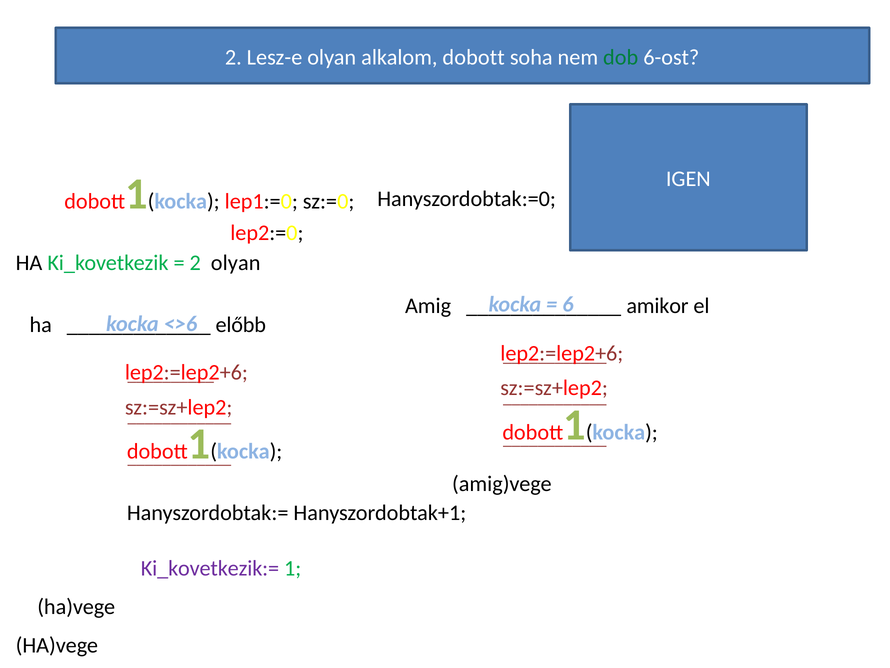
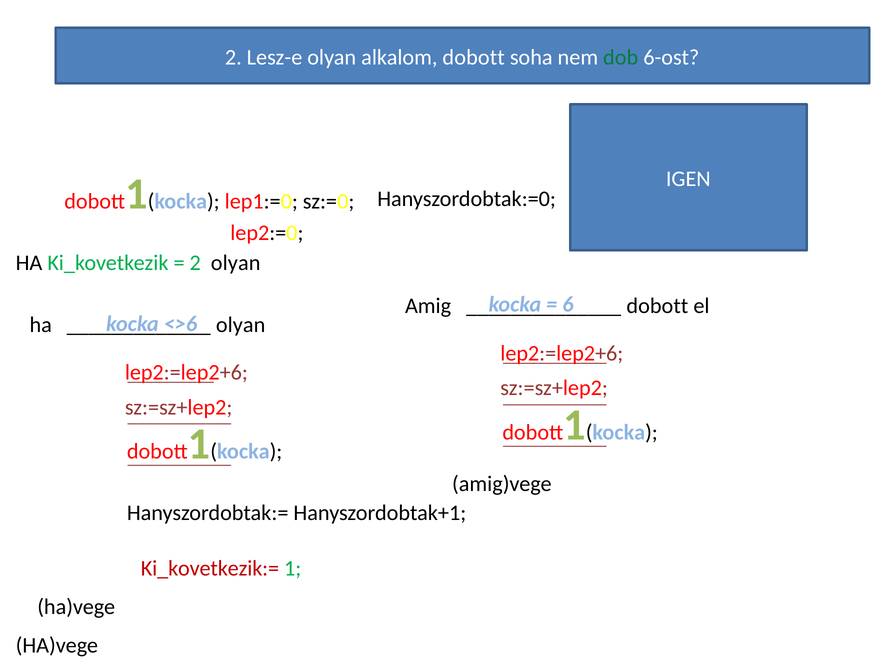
amikor at (657, 306): amikor -> dobott
előbb at (241, 325): előbb -> olyan
Ki_kovetkezik:= colour: purple -> red
